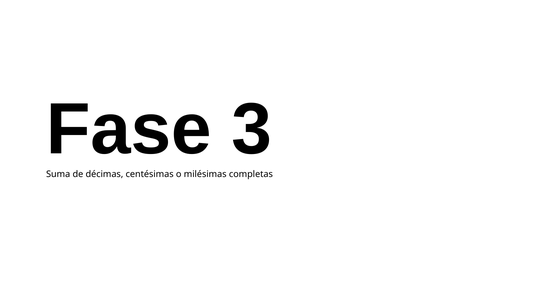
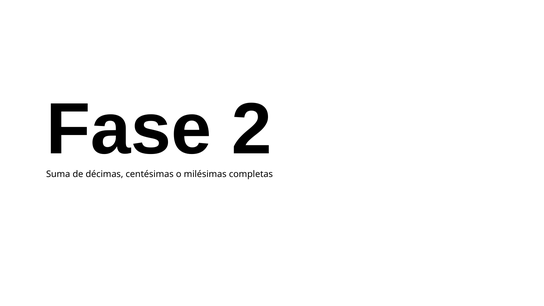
3: 3 -> 2
